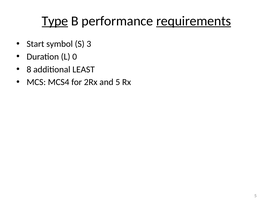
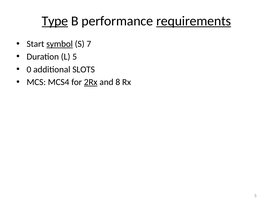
symbol underline: none -> present
3: 3 -> 7
L 0: 0 -> 5
8: 8 -> 0
LEAST: LEAST -> SLOTS
2Rx underline: none -> present
and 5: 5 -> 8
